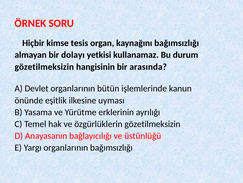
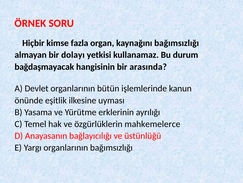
tesis: tesis -> fazla
gözetilmeksizin at (44, 67): gözetilmeksizin -> bağdaşmayacak
özgürlüklerin gözetilmeksizin: gözetilmeksizin -> mahkemelerce
